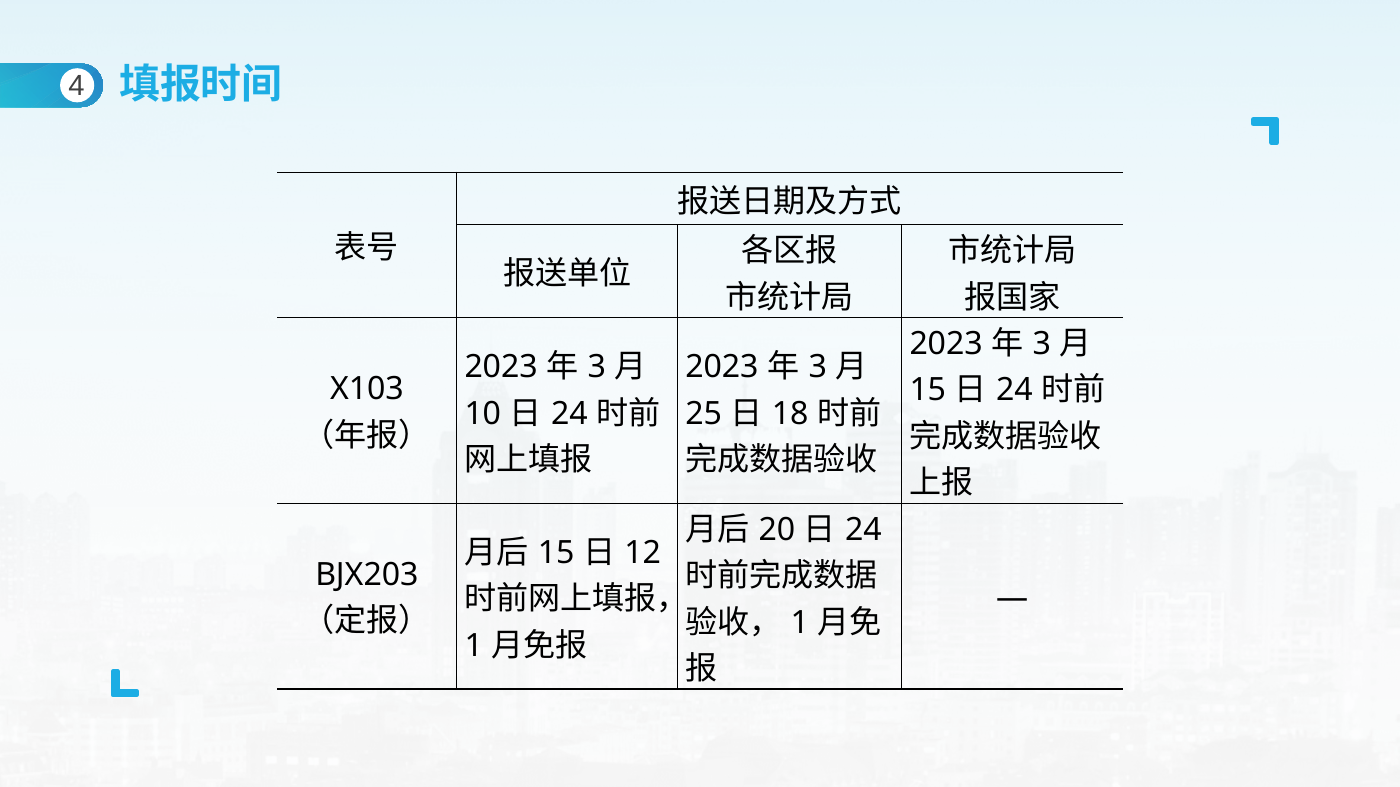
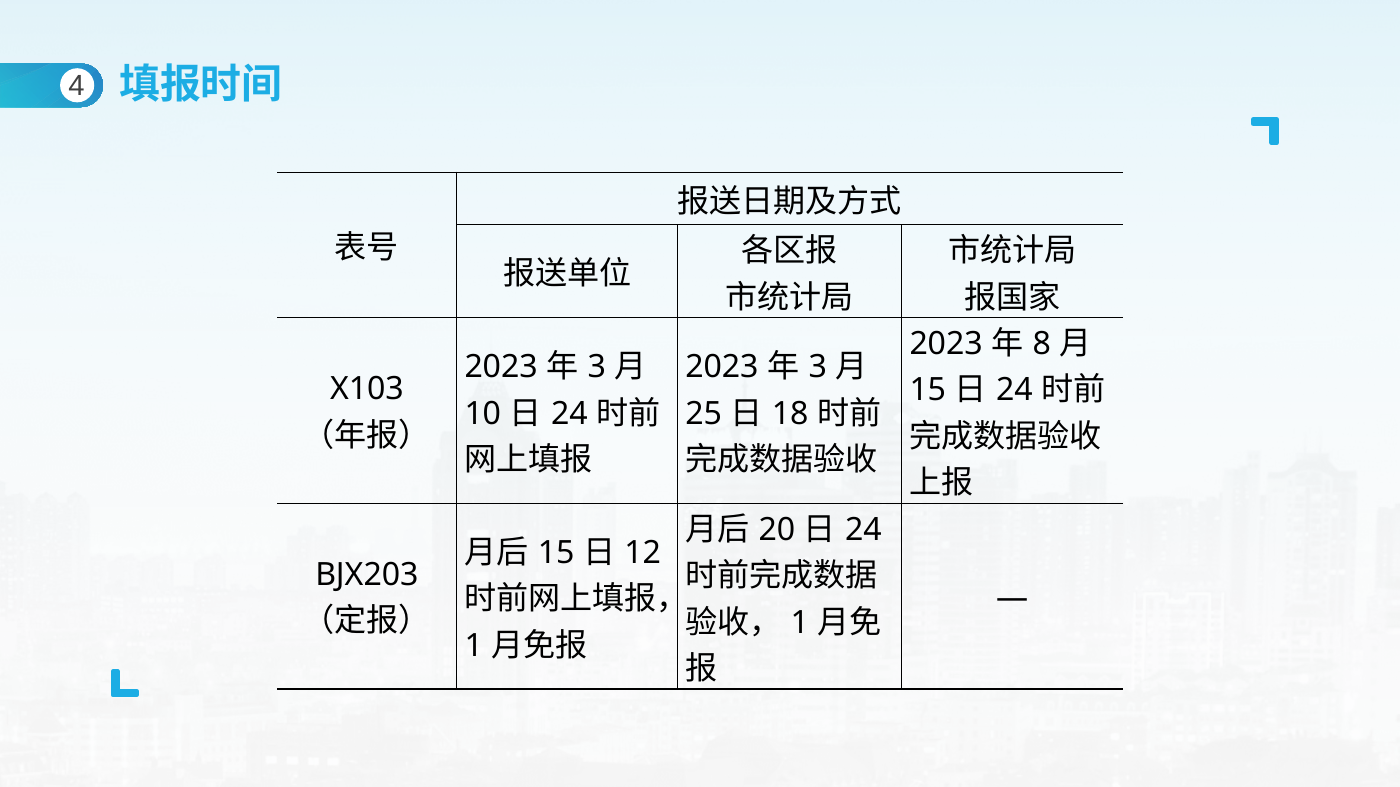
3 at (1042, 344): 3 -> 8
